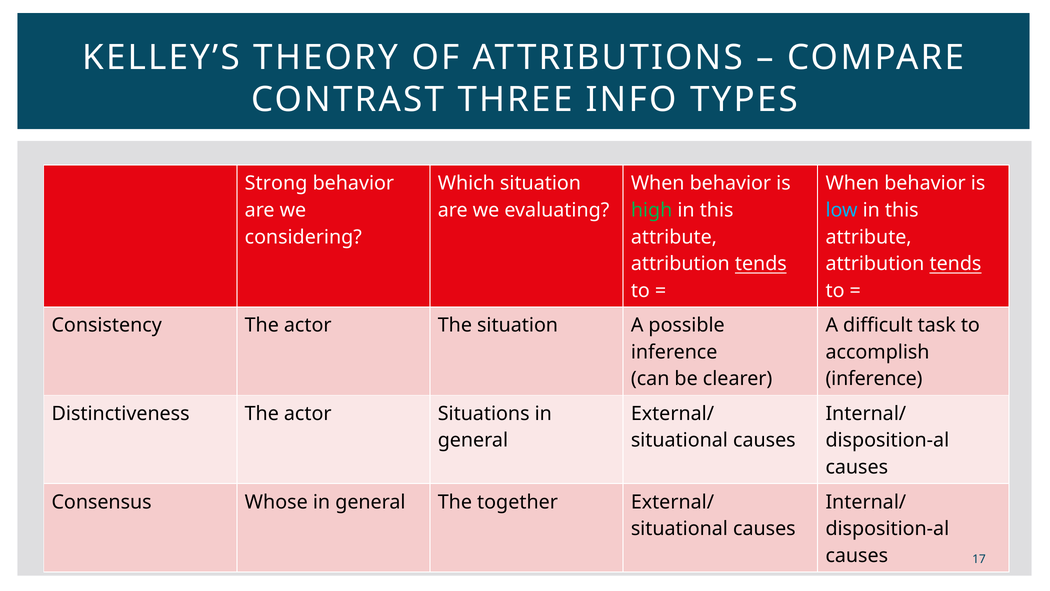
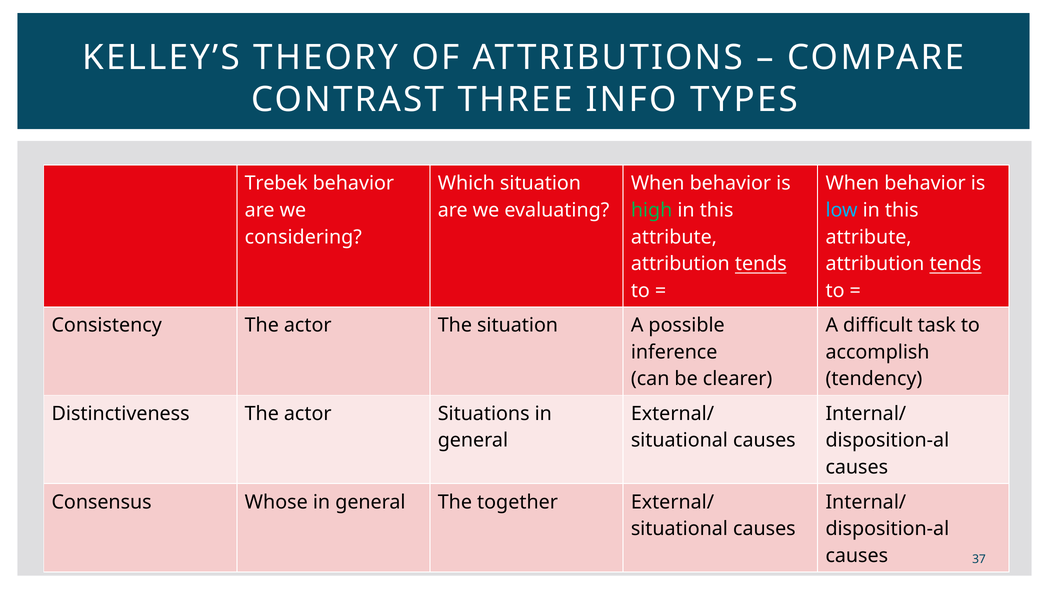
Strong: Strong -> Trebek
inference at (874, 379): inference -> tendency
17: 17 -> 37
